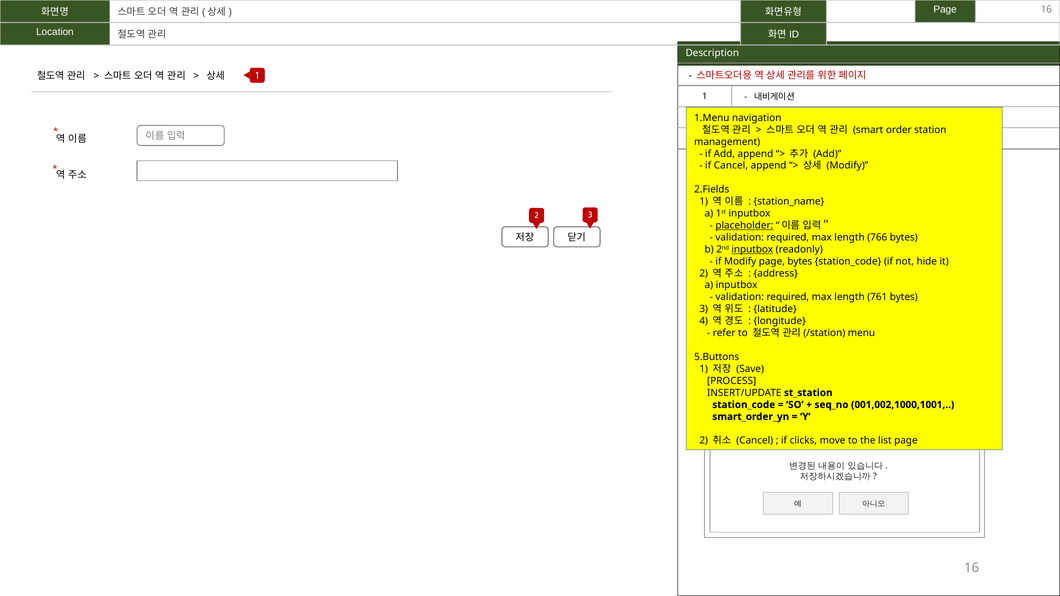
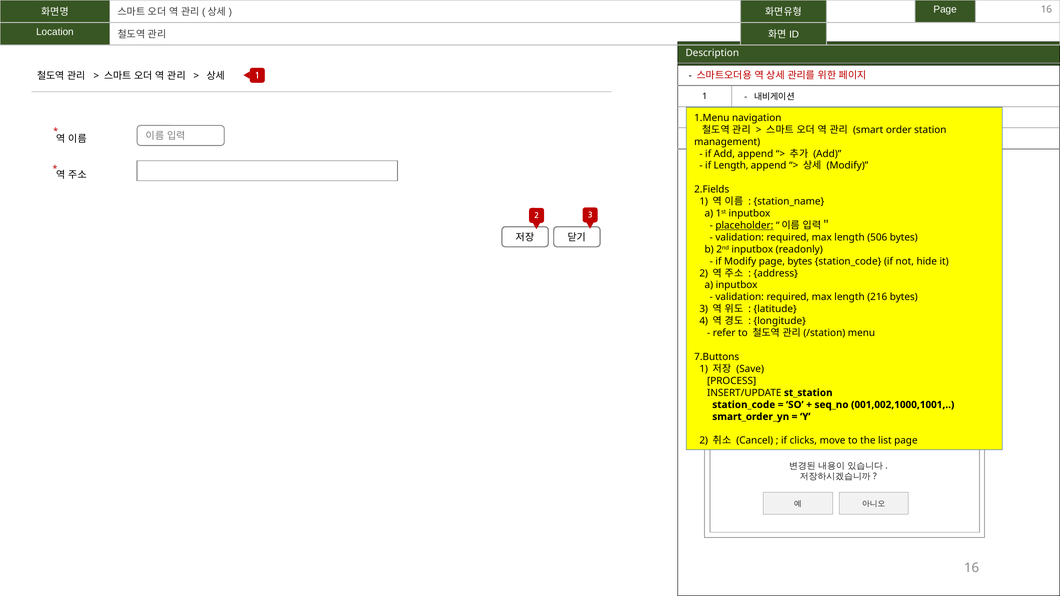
if Cancel: Cancel -> Length
766: 766 -> 506
inputbox at (752, 249) underline: present -> none
761: 761 -> 216
5.Buttons: 5.Buttons -> 7.Buttons
